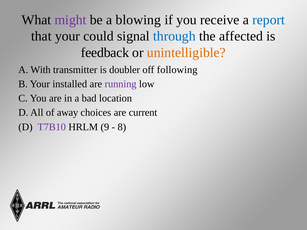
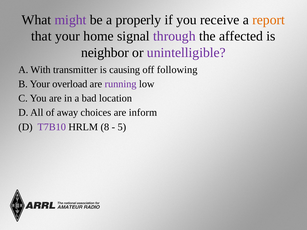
blowing: blowing -> properly
report colour: blue -> orange
could: could -> home
through colour: blue -> purple
feedback: feedback -> neighbor
unintelligible colour: orange -> purple
doubler: doubler -> causing
installed: installed -> overload
current: current -> inform
9: 9 -> 8
8: 8 -> 5
